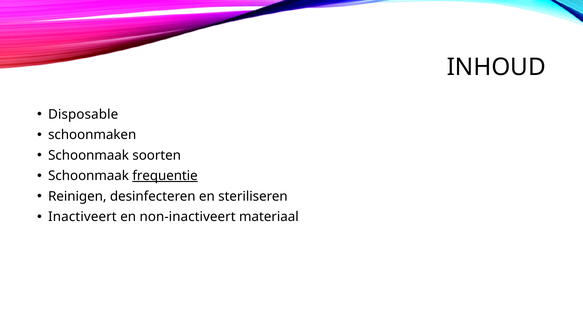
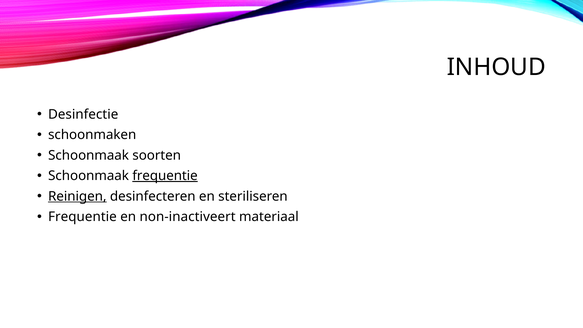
Disposable: Disposable -> Desinfectie
Reinigen underline: none -> present
Inactiveert at (82, 217): Inactiveert -> Frequentie
